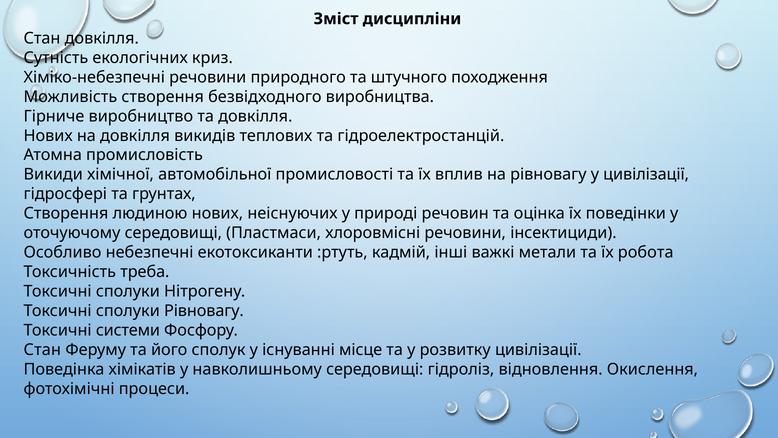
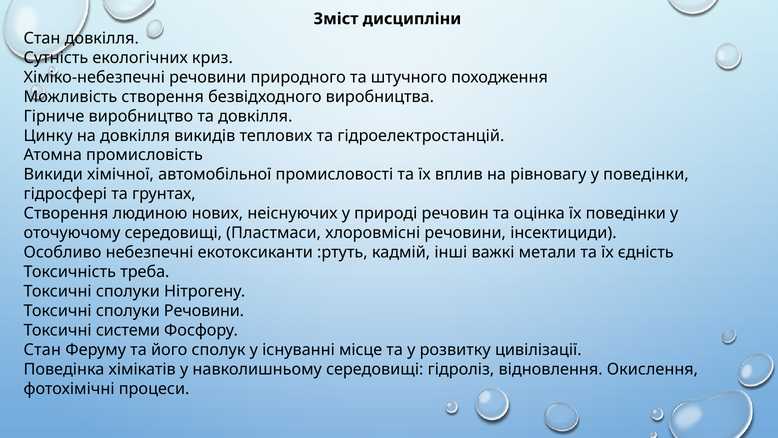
Нових at (48, 136): Нових -> Цинку
у цивілізації: цивілізації -> поведінки
робота: робота -> єдність
сполуки Рівновагу: Рівновагу -> Речовини
